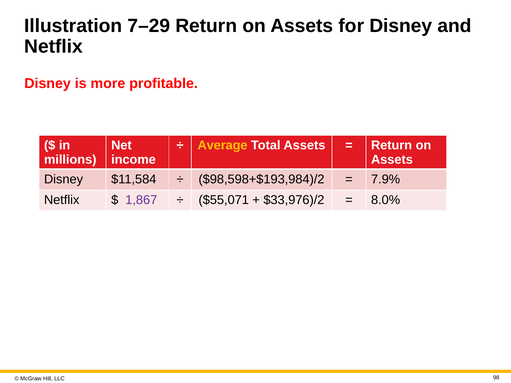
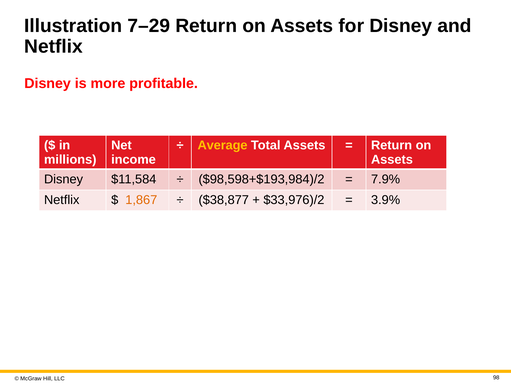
1,867 colour: purple -> orange
$55,071: $55,071 -> $38,877
8.0%: 8.0% -> 3.9%
